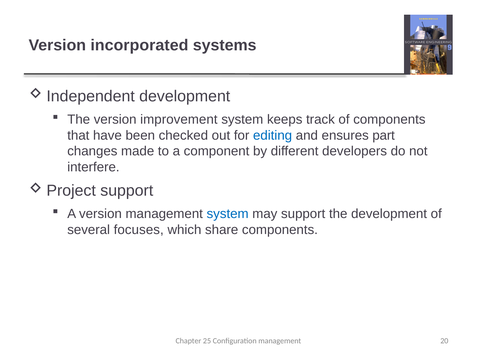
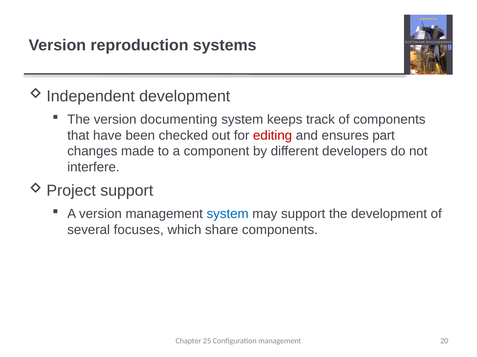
incorporated: incorporated -> reproduction
improvement: improvement -> documenting
editing colour: blue -> red
